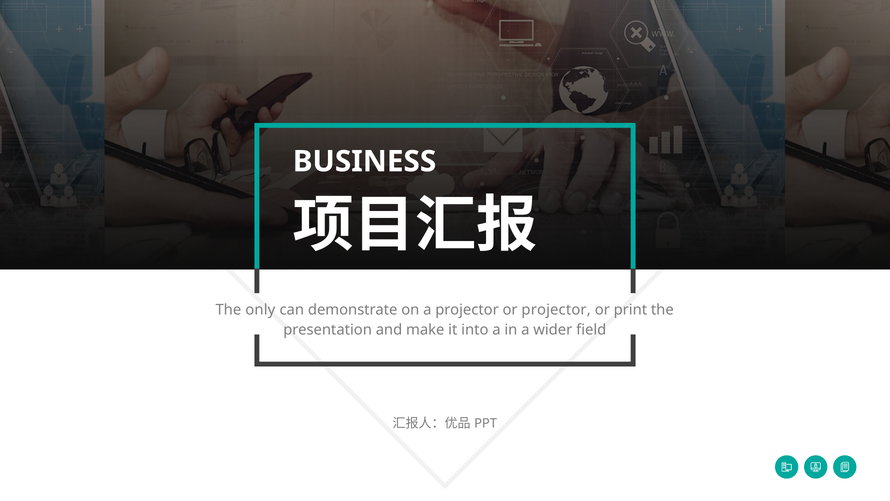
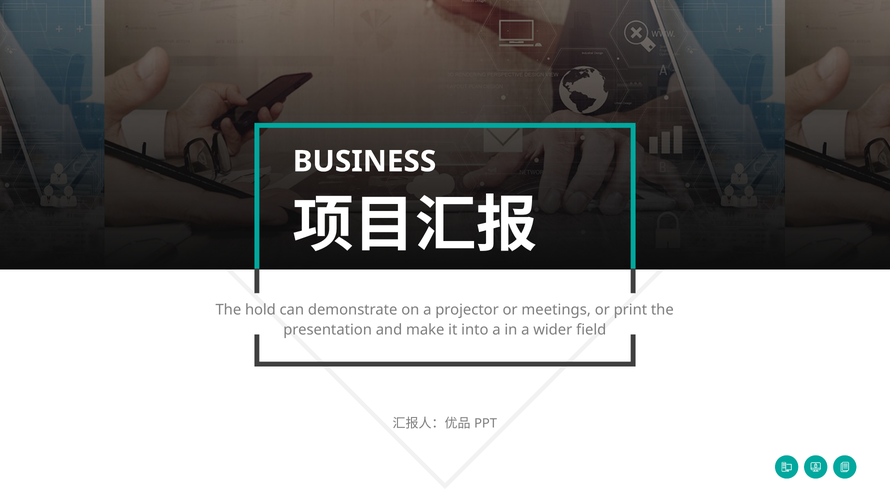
only: only -> hold
or projector: projector -> meetings
